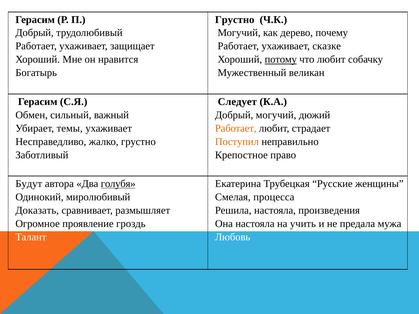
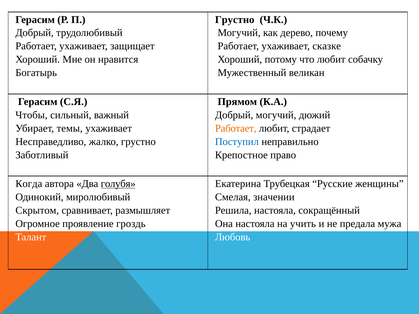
потому underline: present -> none
Следует: Следует -> Прямом
Обмен: Обмен -> Чтобы
Поступил colour: orange -> blue
Будут: Будут -> Когда
процесса: процесса -> значении
Доказать: Доказать -> Скрытом
произведения: произведения -> сокращённый
